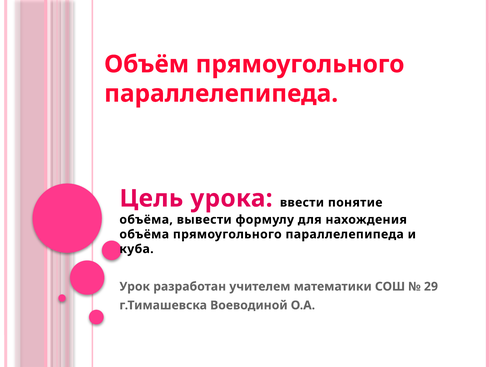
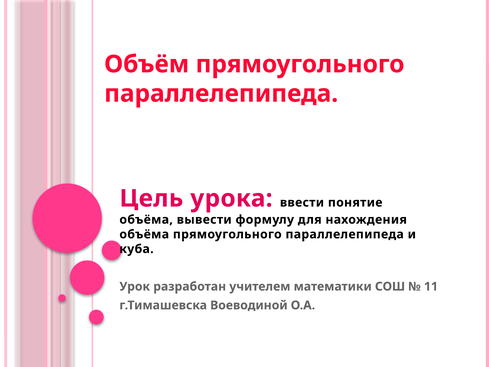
29: 29 -> 11
